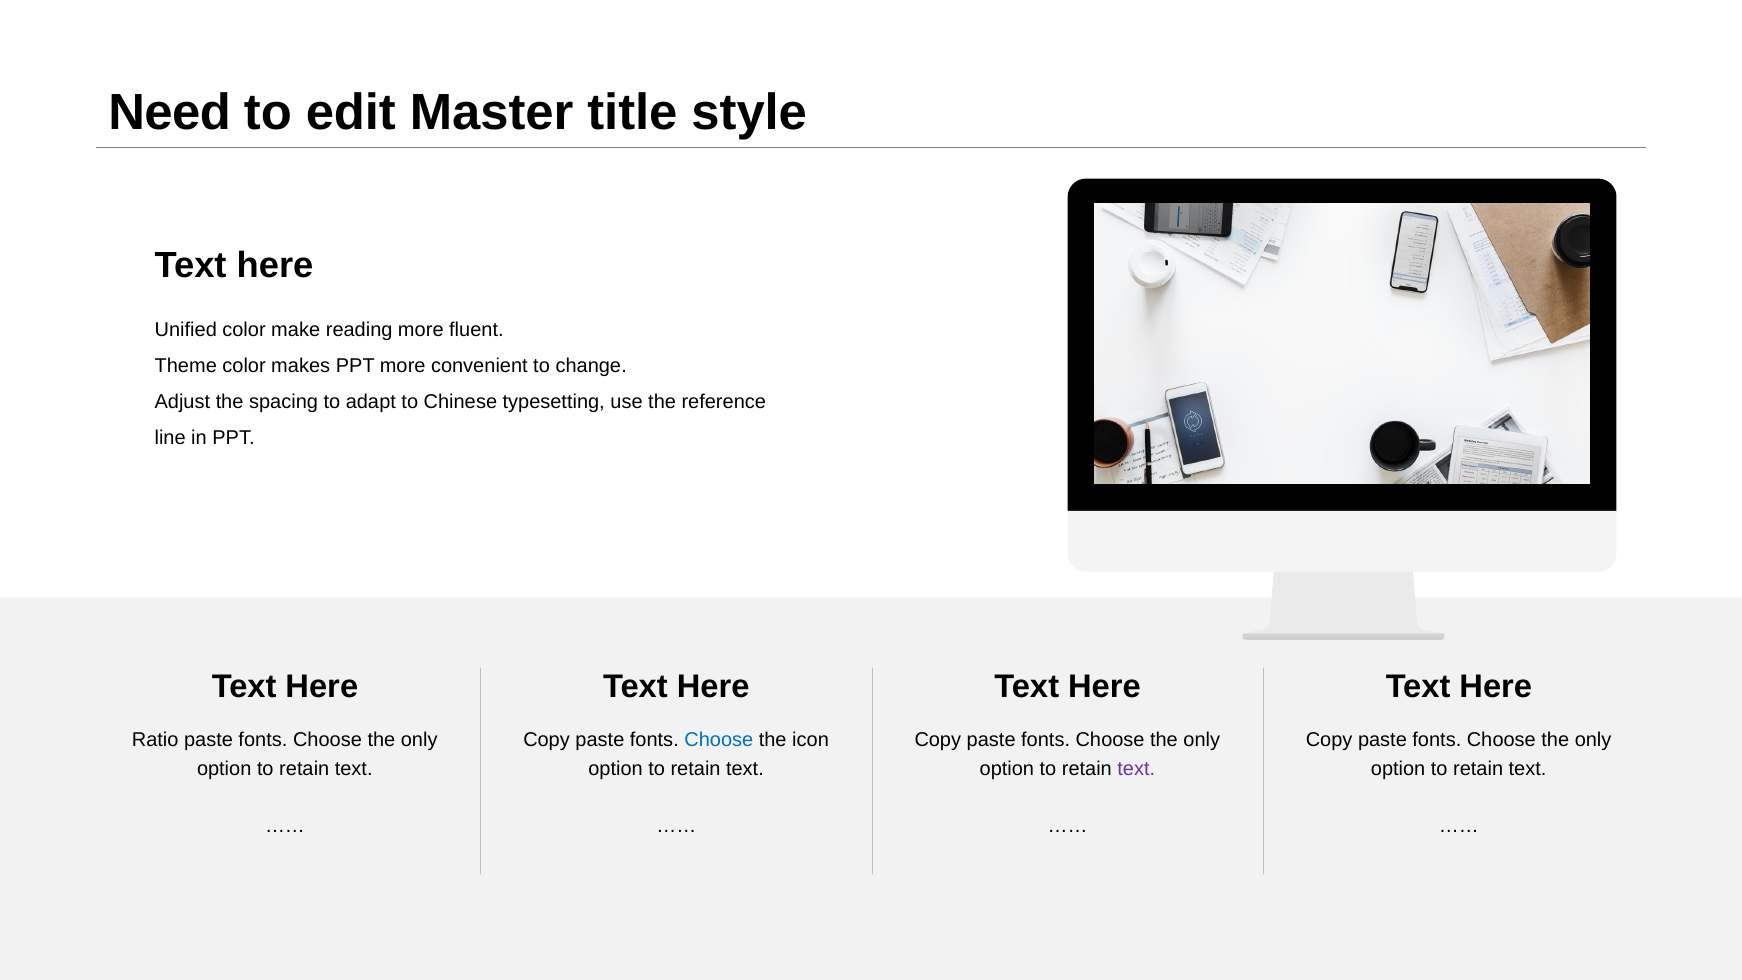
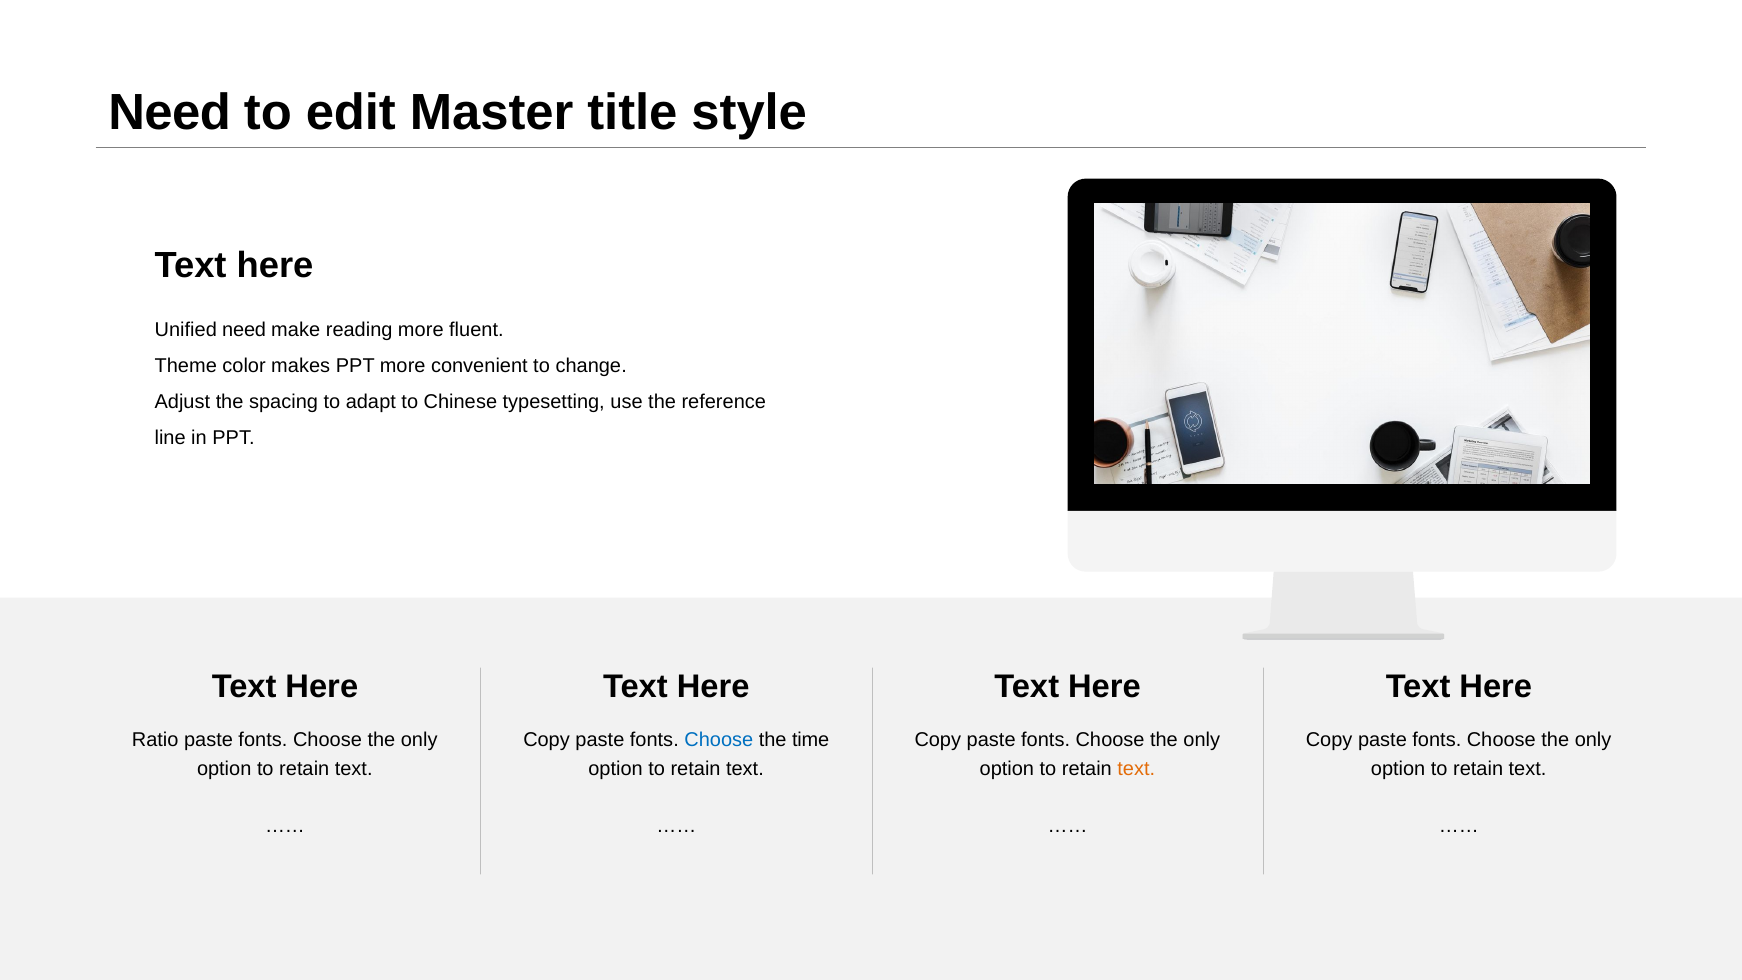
Unified color: color -> need
icon: icon -> time
text at (1136, 768) colour: purple -> orange
